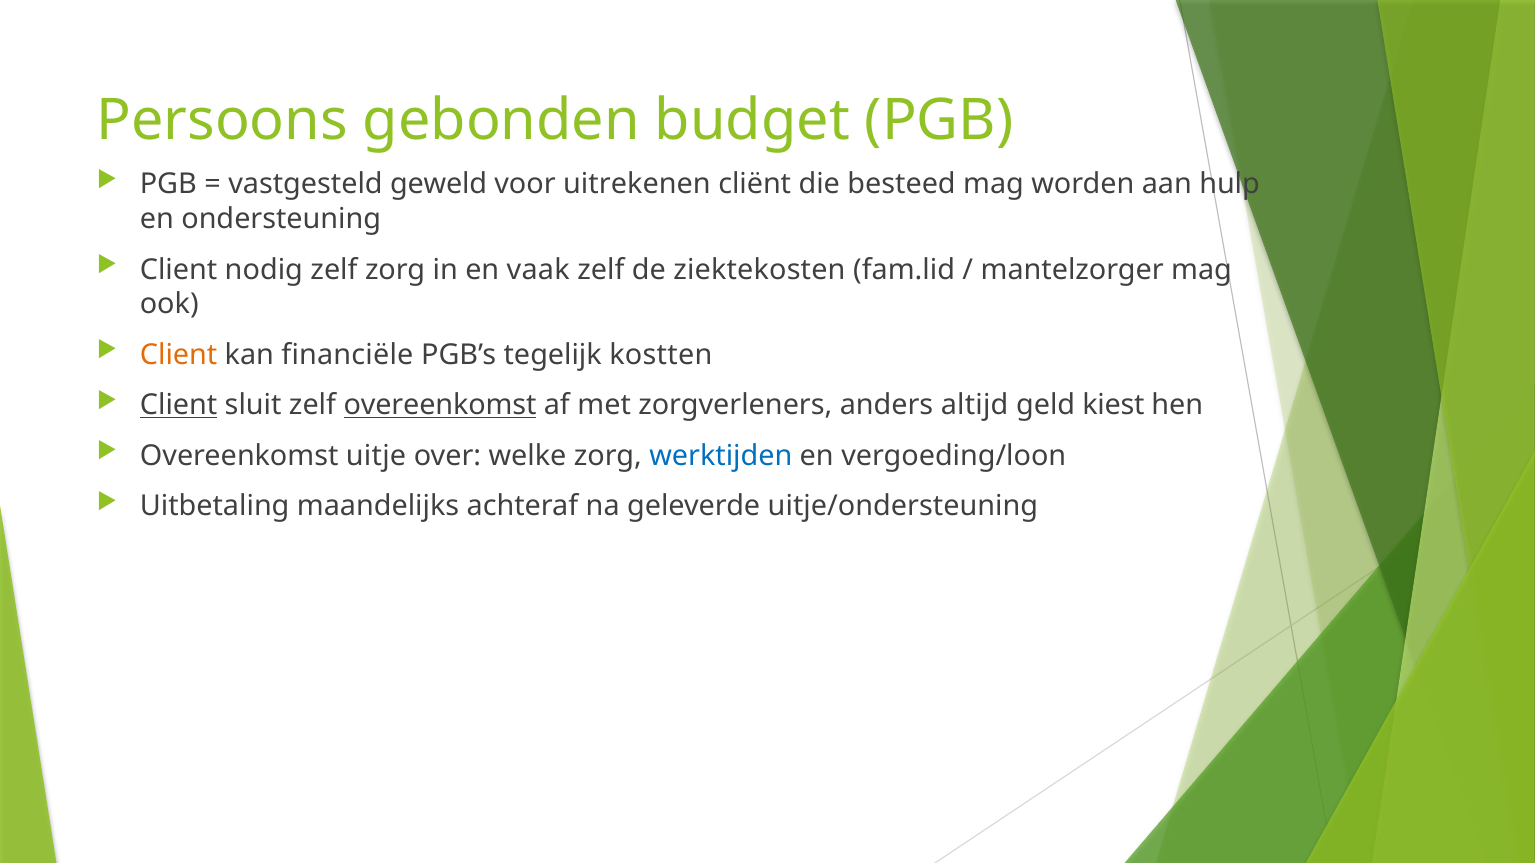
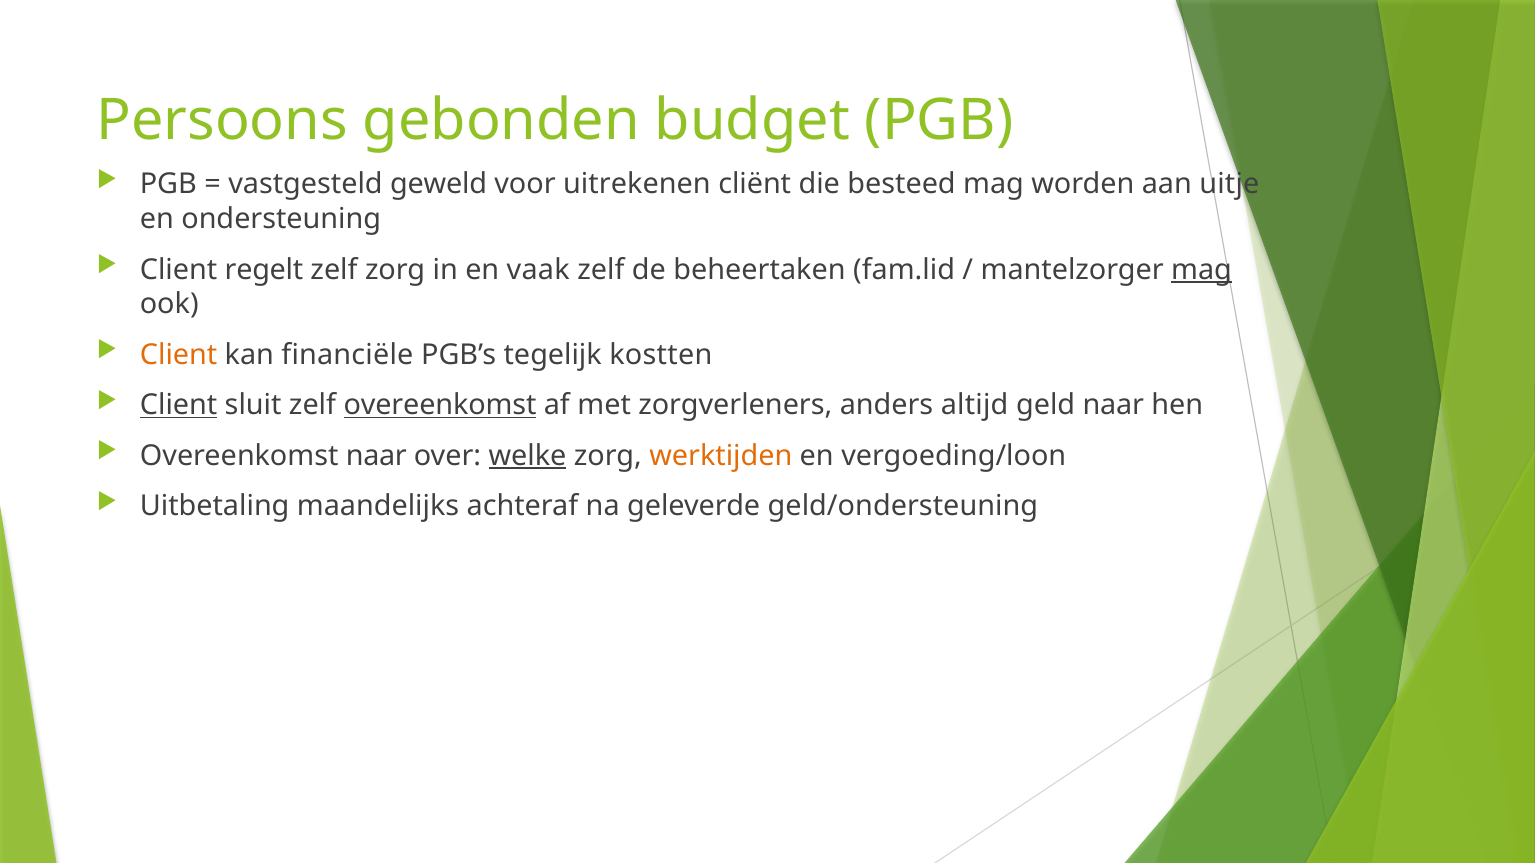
hulp: hulp -> uitje
nodig: nodig -> regelt
ziektekosten: ziektekosten -> beheertaken
mag at (1202, 270) underline: none -> present
geld kiest: kiest -> naar
Overeenkomst uitje: uitje -> naar
welke underline: none -> present
werktijden colour: blue -> orange
uitje/ondersteuning: uitje/ondersteuning -> geld/ondersteuning
